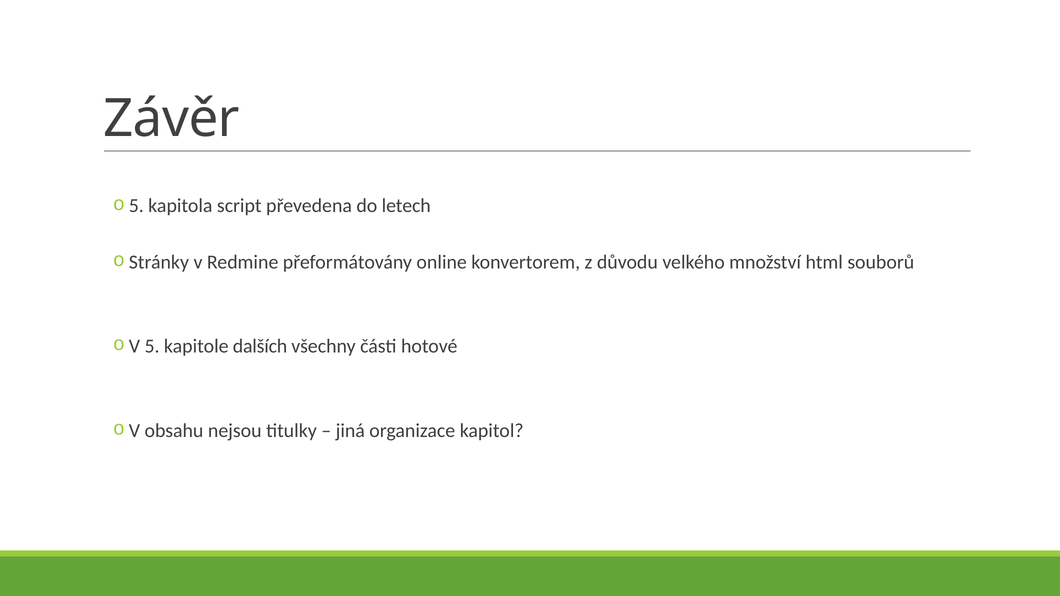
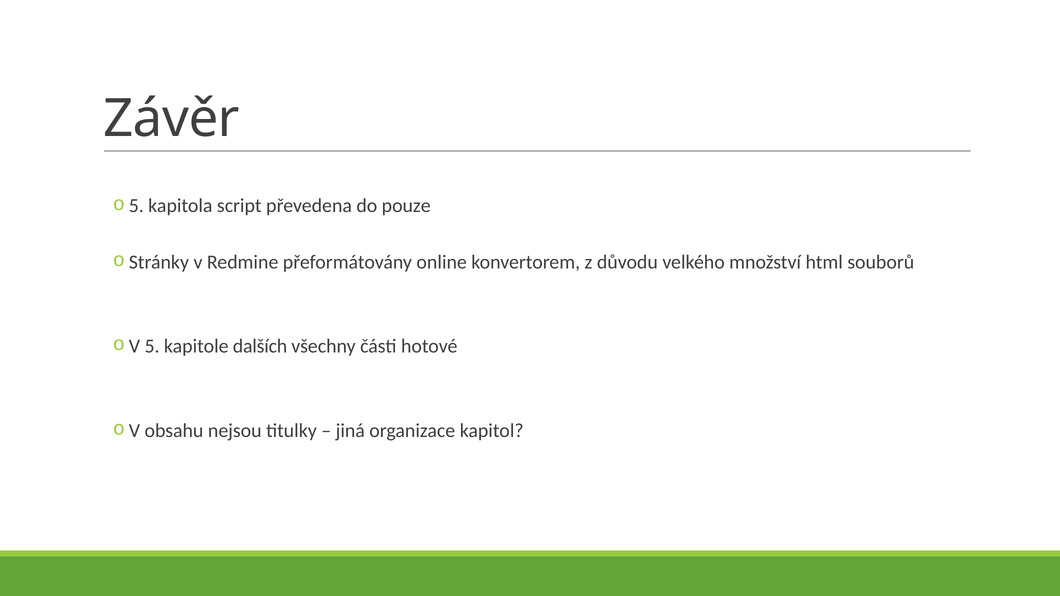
letech: letech -> pouze
